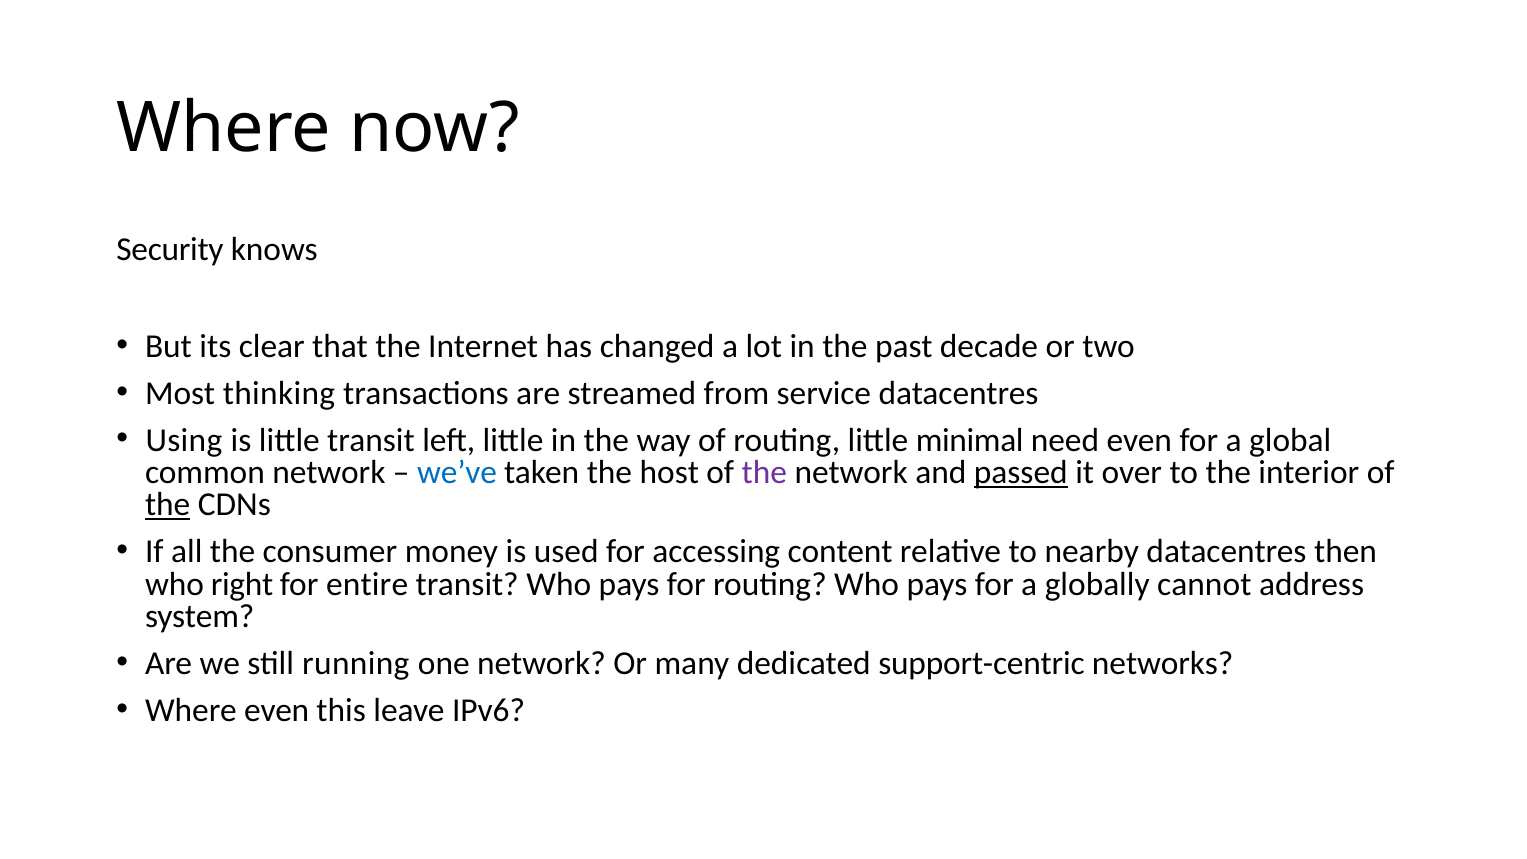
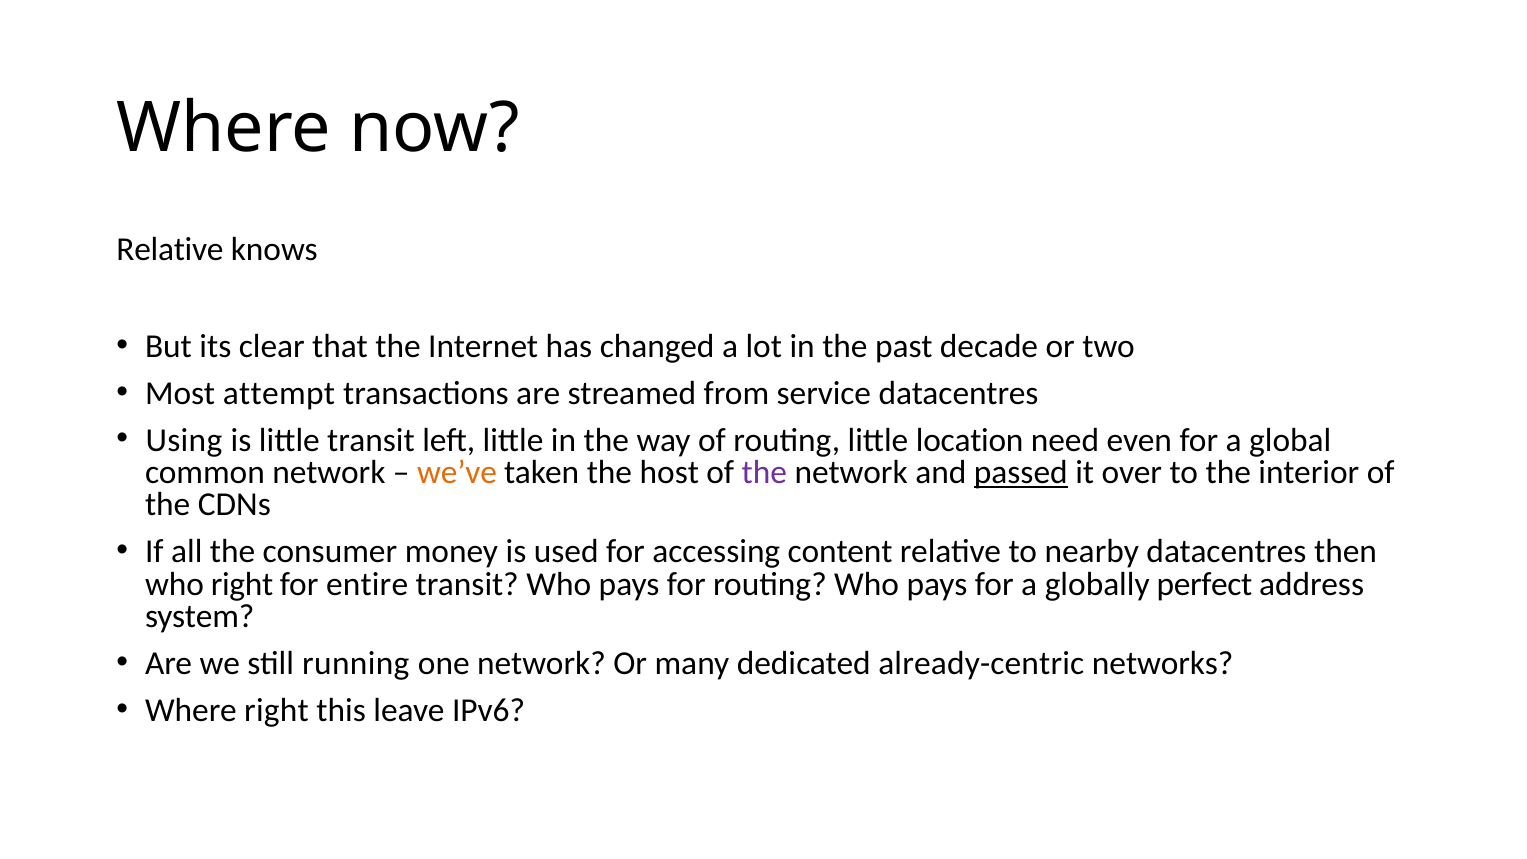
Security at (170, 249): Security -> Relative
thinking: thinking -> attempt
minimal: minimal -> location
we’ve colour: blue -> orange
the at (168, 505) underline: present -> none
cannot: cannot -> perfect
support-centric: support-centric -> already-centric
Where even: even -> right
